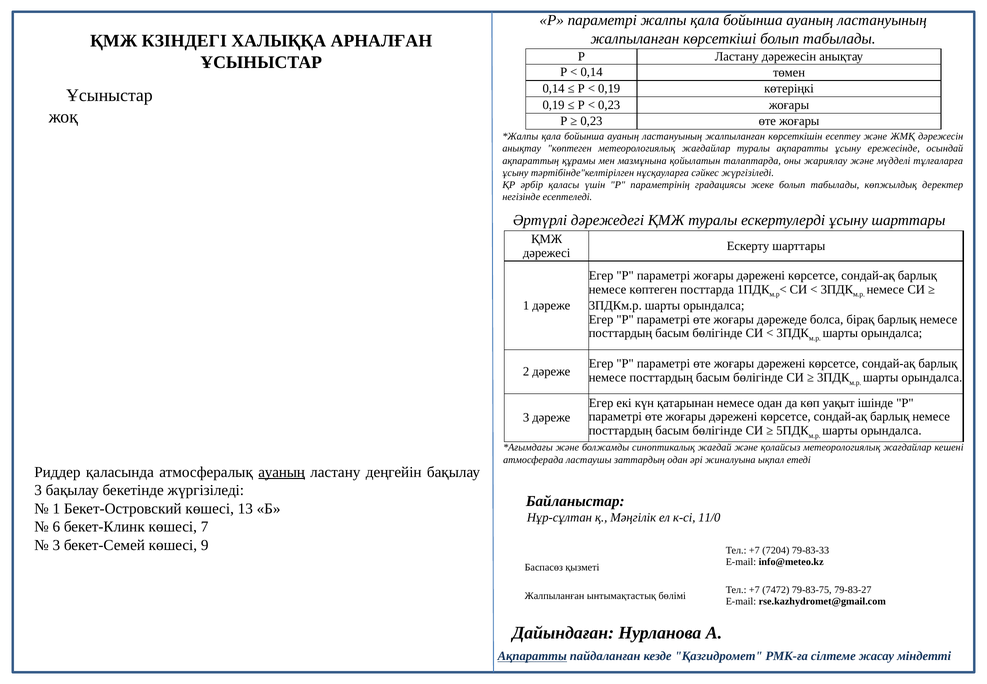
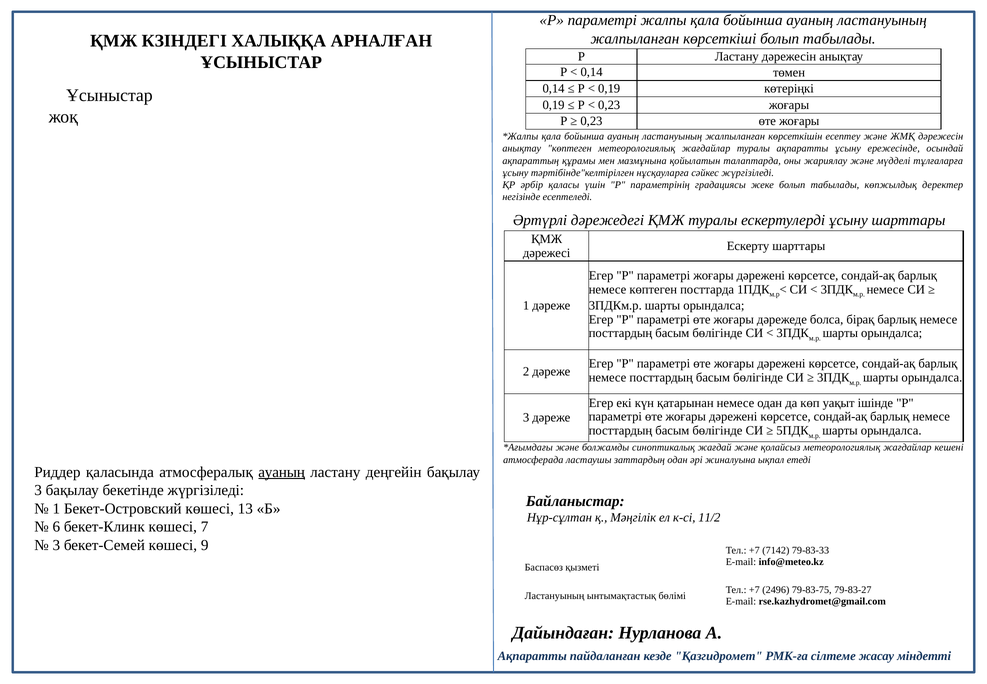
11/0: 11/0 -> 11/2
7204: 7204 -> 7142
7472: 7472 -> 2496
Жалпыланған at (555, 595): Жалпыланған -> Ластануының
Ақпаратты at (532, 656) underline: present -> none
